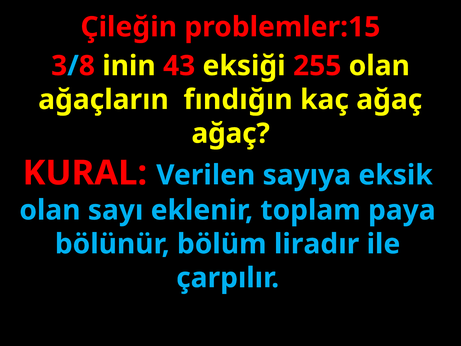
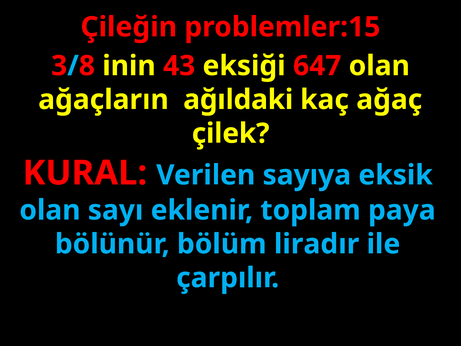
255: 255 -> 647
fındığın: fındığın -> ağıldaki
ağaç at (231, 133): ağaç -> çilek
